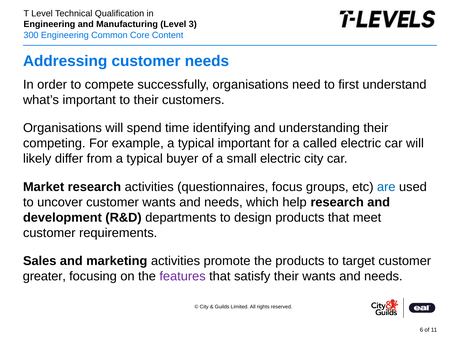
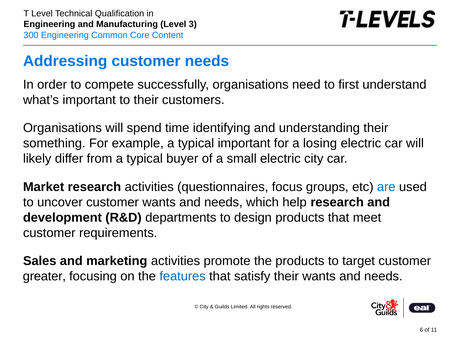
competing: competing -> something
called: called -> losing
features colour: purple -> blue
